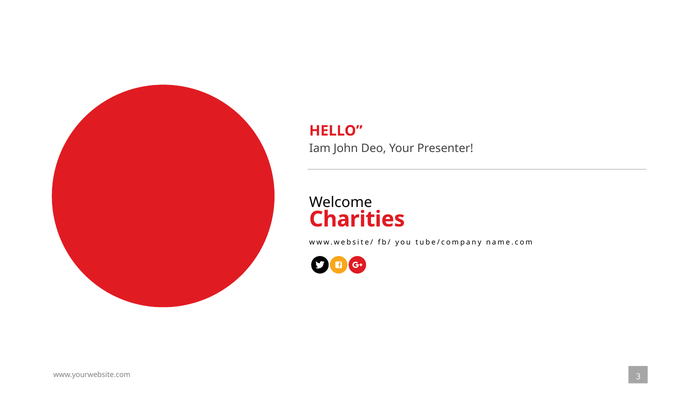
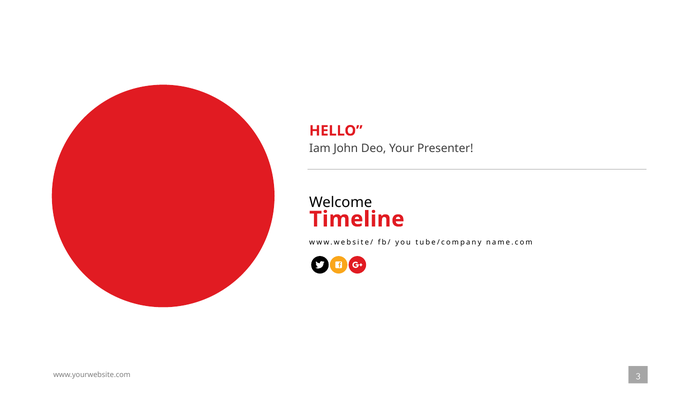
Charities: Charities -> Timeline
